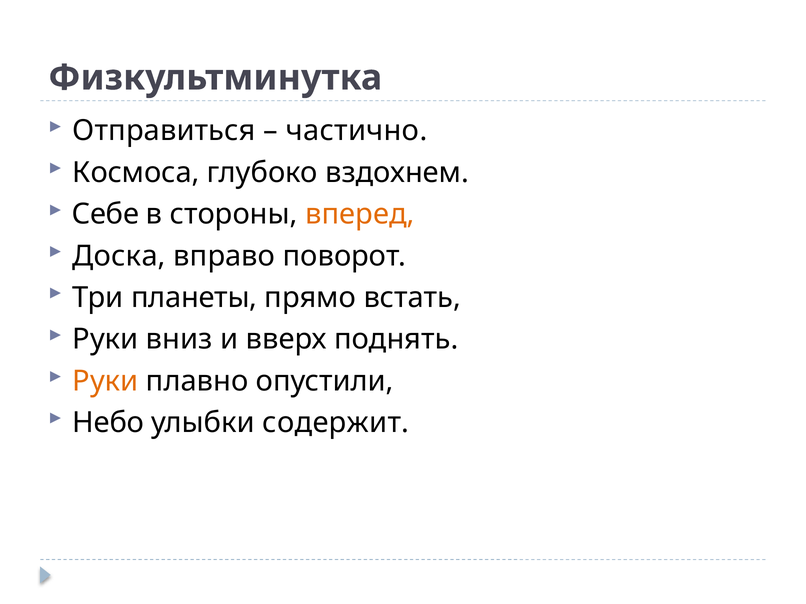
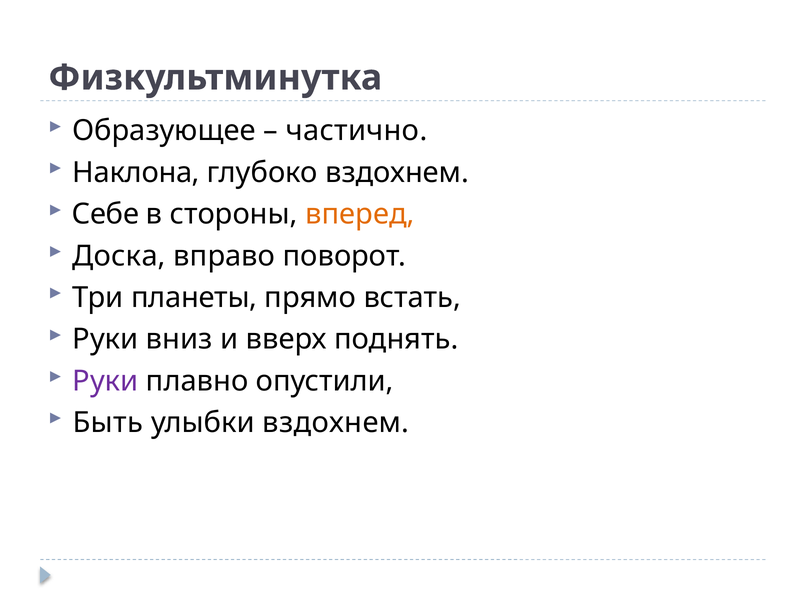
Отправиться: Отправиться -> Образующее
Космоса: Космоса -> Наклона
Руки at (105, 381) colour: orange -> purple
Небо: Небо -> Быть
улыбки содержит: содержит -> вздохнем
